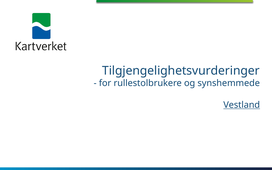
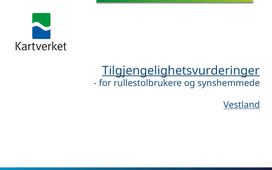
Tilgjengelighetsvurderinger underline: none -> present
